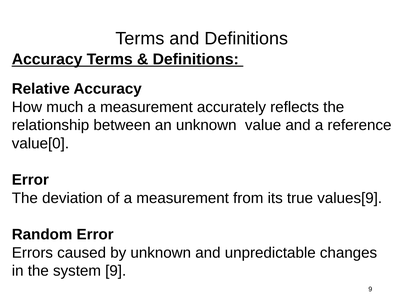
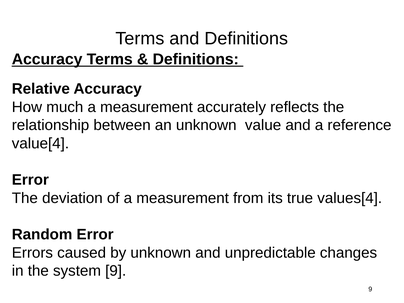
value[0: value[0 -> value[4
values[9: values[9 -> values[4
